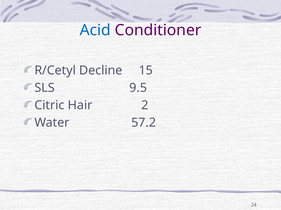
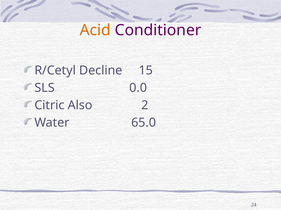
Acid colour: blue -> orange
9.5: 9.5 -> 0.0
Hair: Hair -> Also
57.2: 57.2 -> 65.0
